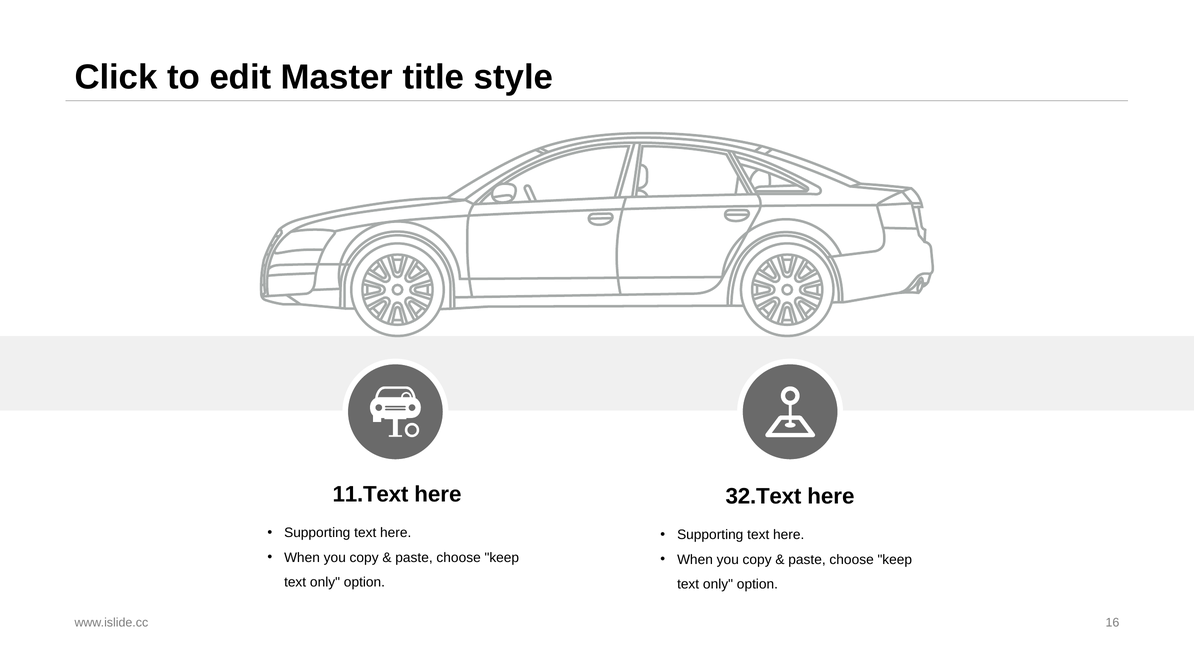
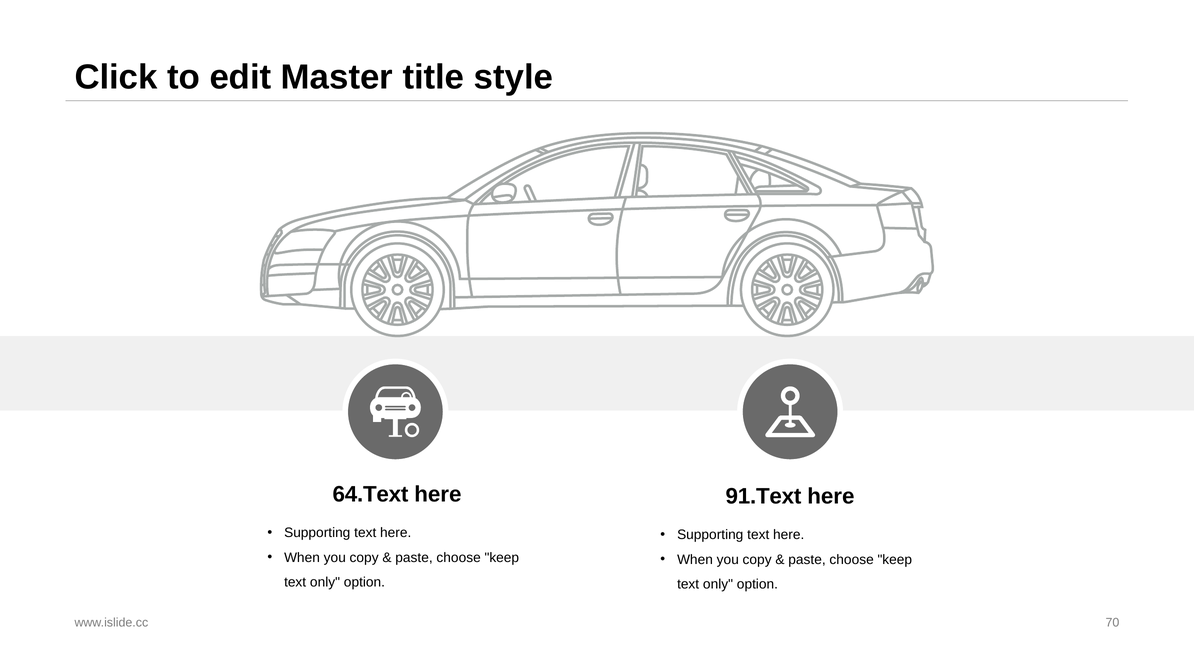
11.Text: 11.Text -> 64.Text
32.Text: 32.Text -> 91.Text
16: 16 -> 70
